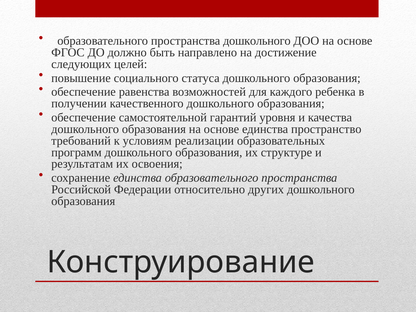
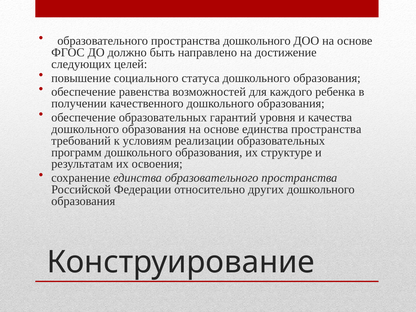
обеспечение самостоятельной: самостоятельной -> образовательных
единства пространство: пространство -> пространства
